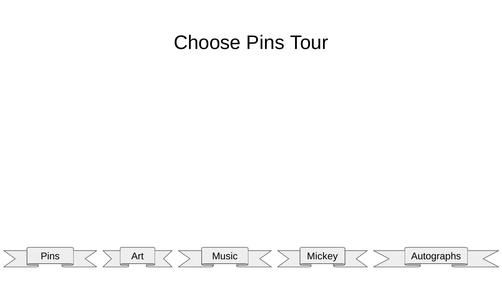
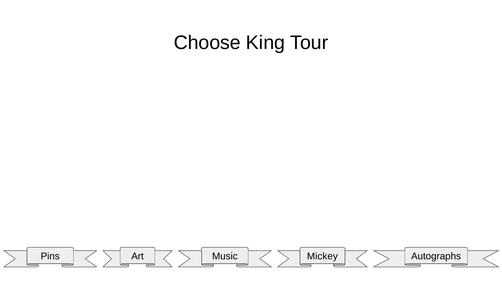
Choose Pins: Pins -> King
